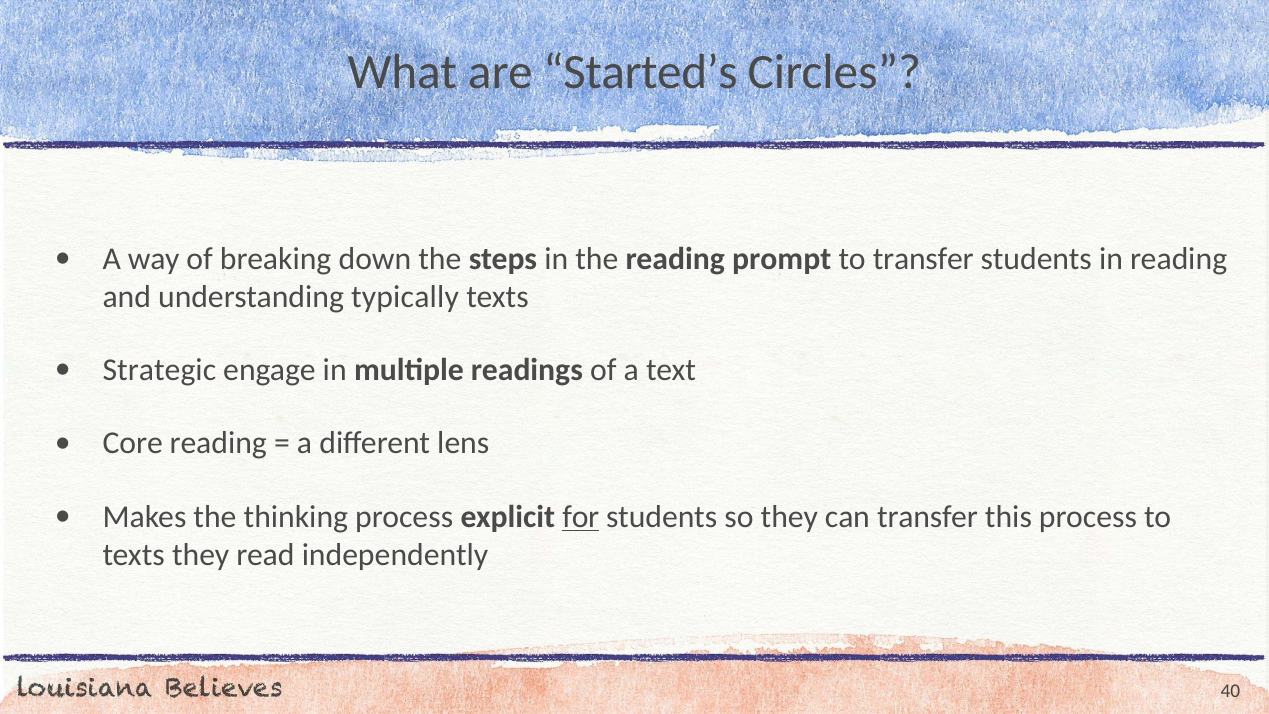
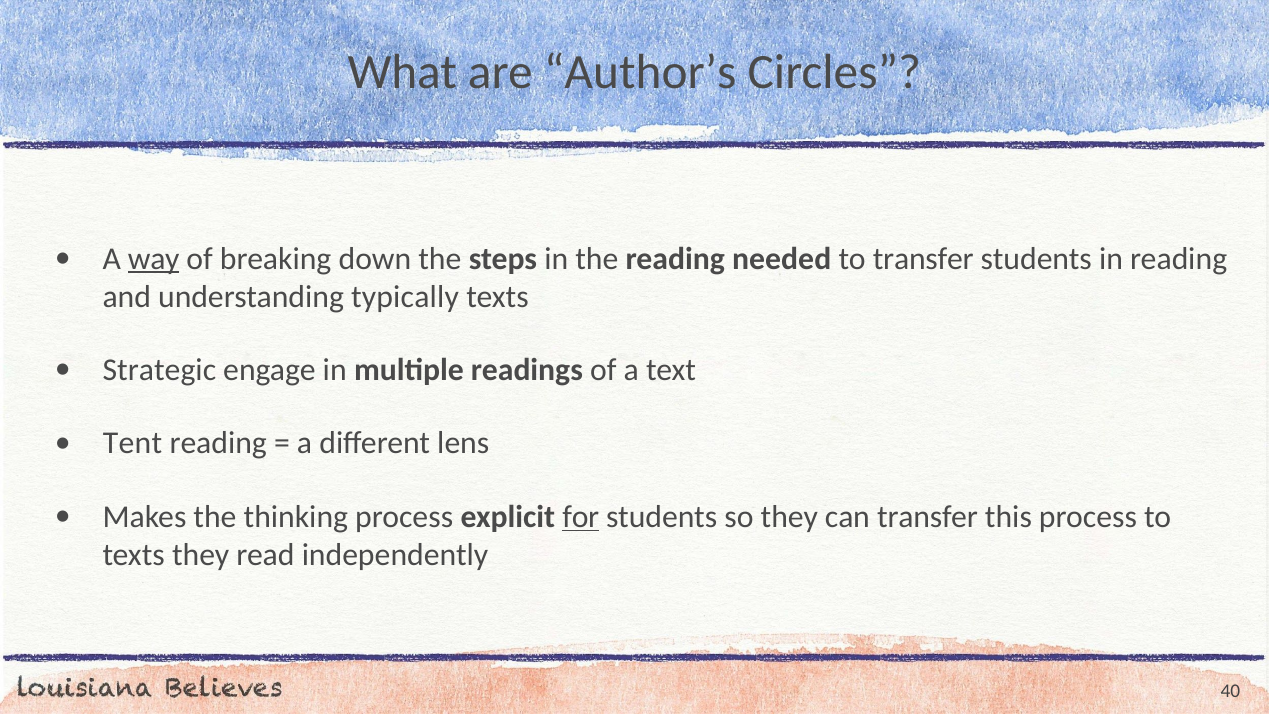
Started’s: Started’s -> Author’s
way underline: none -> present
prompt: prompt -> needed
Core: Core -> Tent
